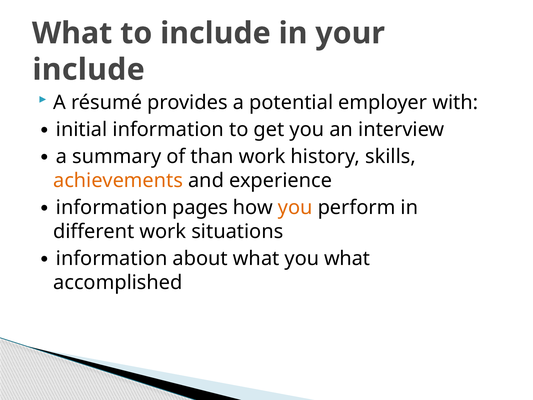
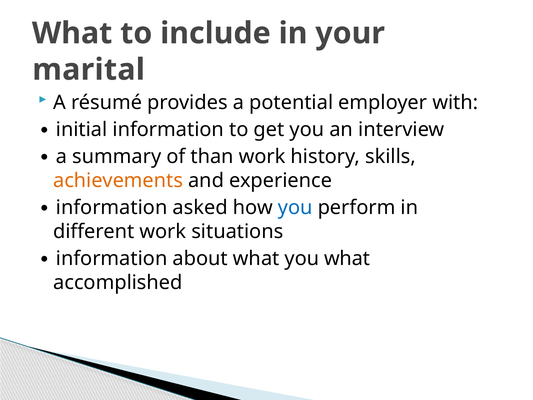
include at (89, 70): include -> marital
pages: pages -> asked
you at (295, 207) colour: orange -> blue
